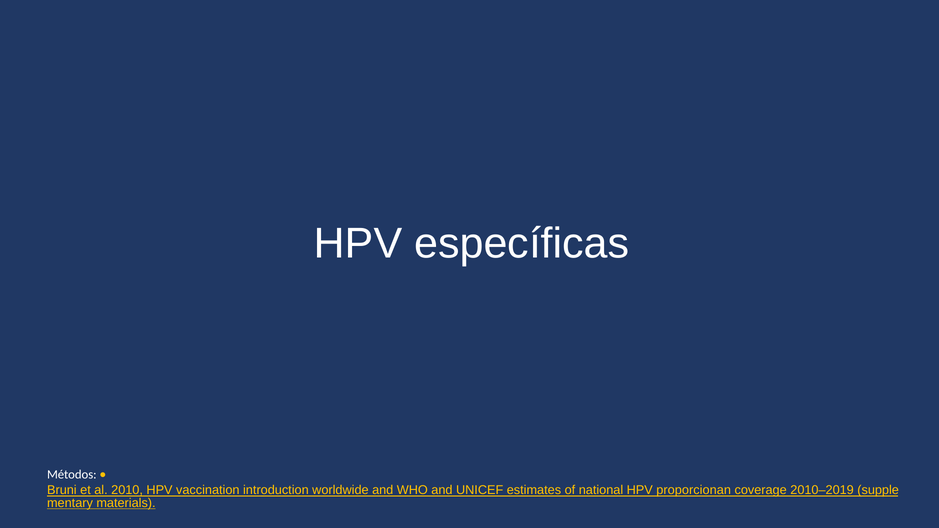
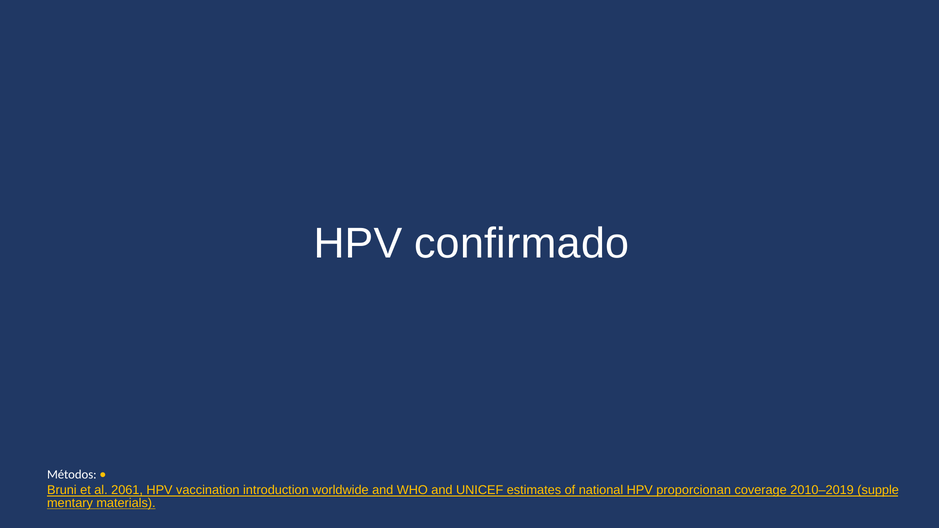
específicas: específicas -> confirmado
2010: 2010 -> 2061
